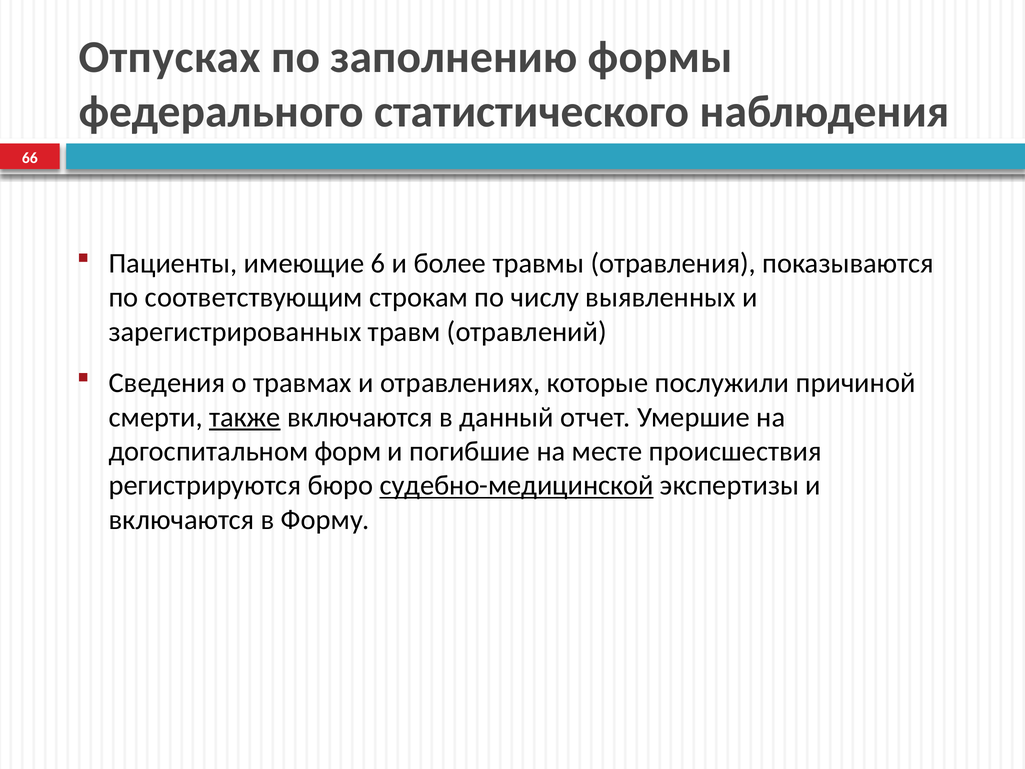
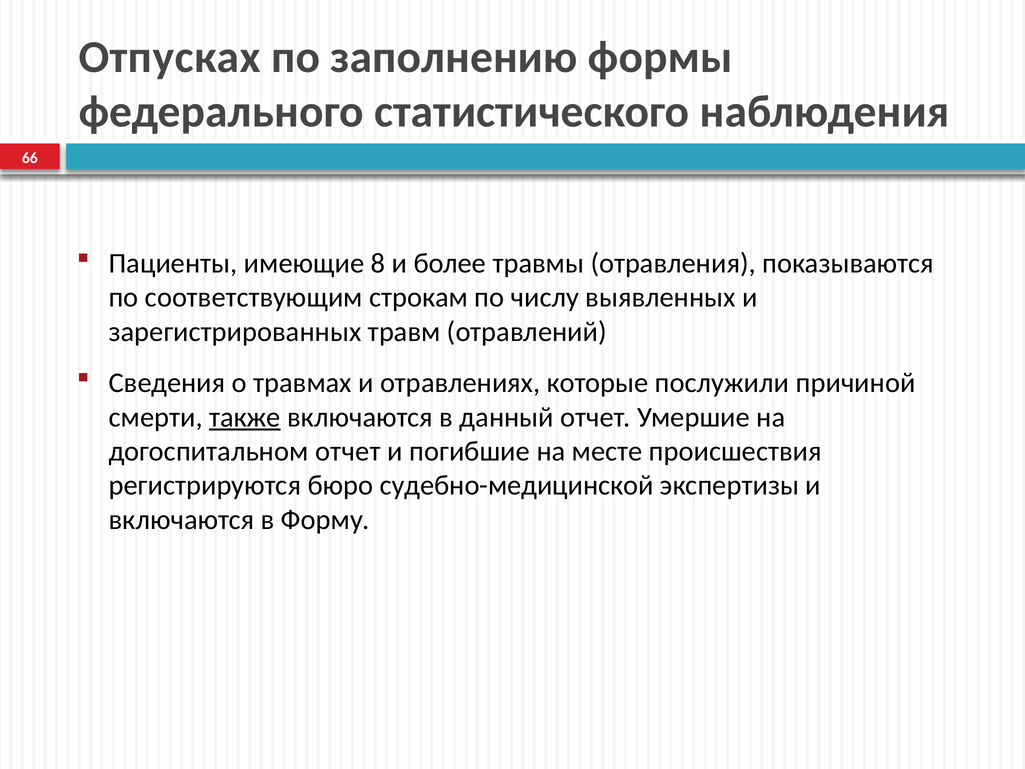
6: 6 -> 8
догоспитальном форм: форм -> отчет
судебно-медицинской underline: present -> none
